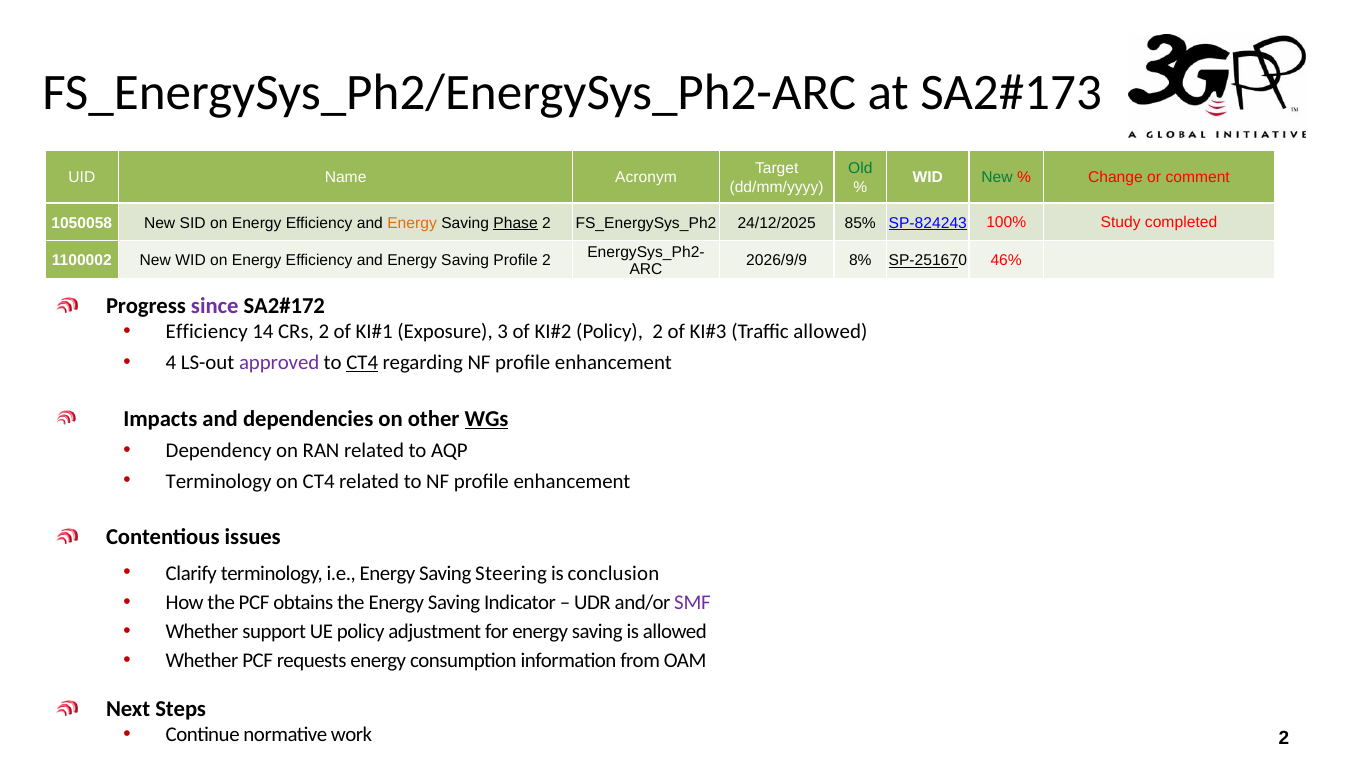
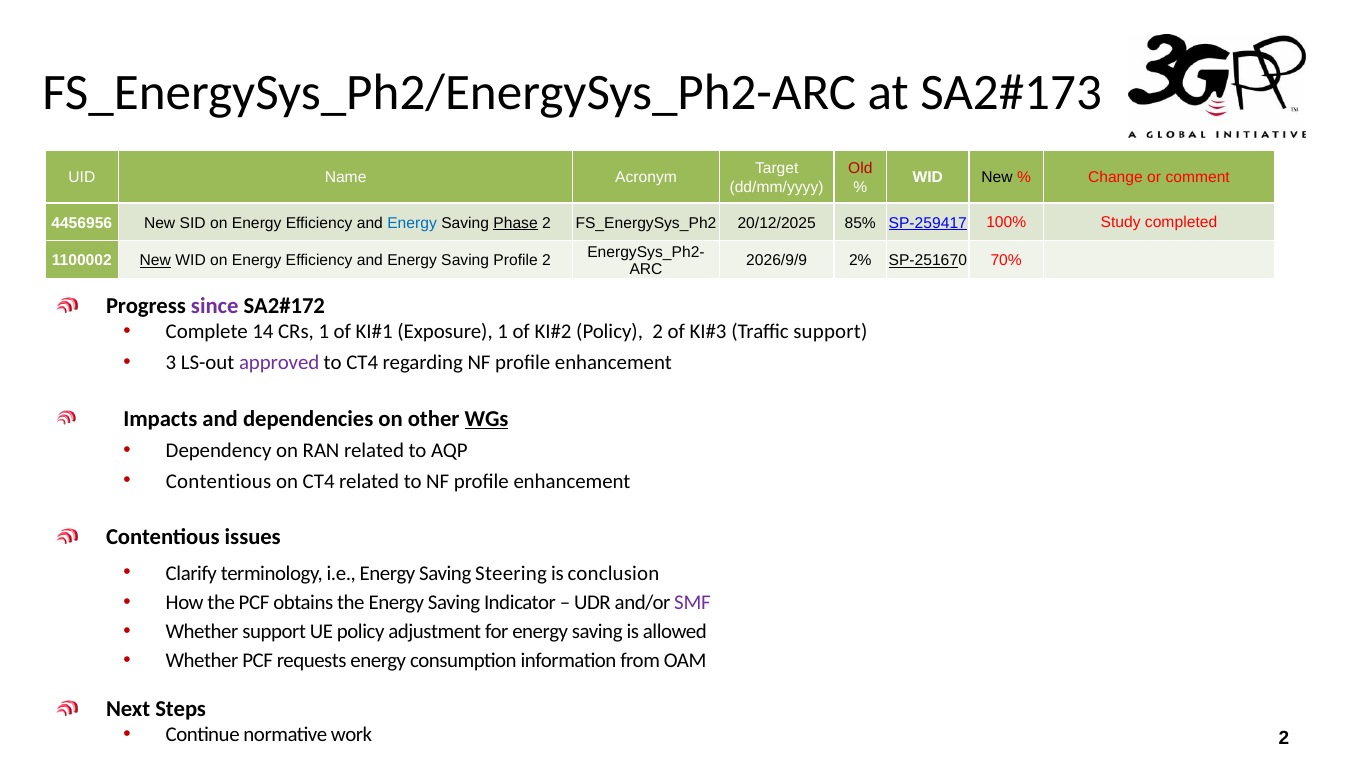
Old colour: green -> red
New at (997, 178) colour: green -> black
1050058: 1050058 -> 4456956
Energy at (412, 223) colour: orange -> blue
24/12/2025: 24/12/2025 -> 20/12/2025
SP-824243: SP-824243 -> SP-259417
New at (155, 261) underline: none -> present
8%: 8% -> 2%
46%: 46% -> 70%
Efficiency at (207, 332): Efficiency -> Complete
CRs 2: 2 -> 1
Exposure 3: 3 -> 1
Traffic allowed: allowed -> support
4: 4 -> 3
CT4 at (362, 362) underline: present -> none
Terminology at (219, 481): Terminology -> Contentious
